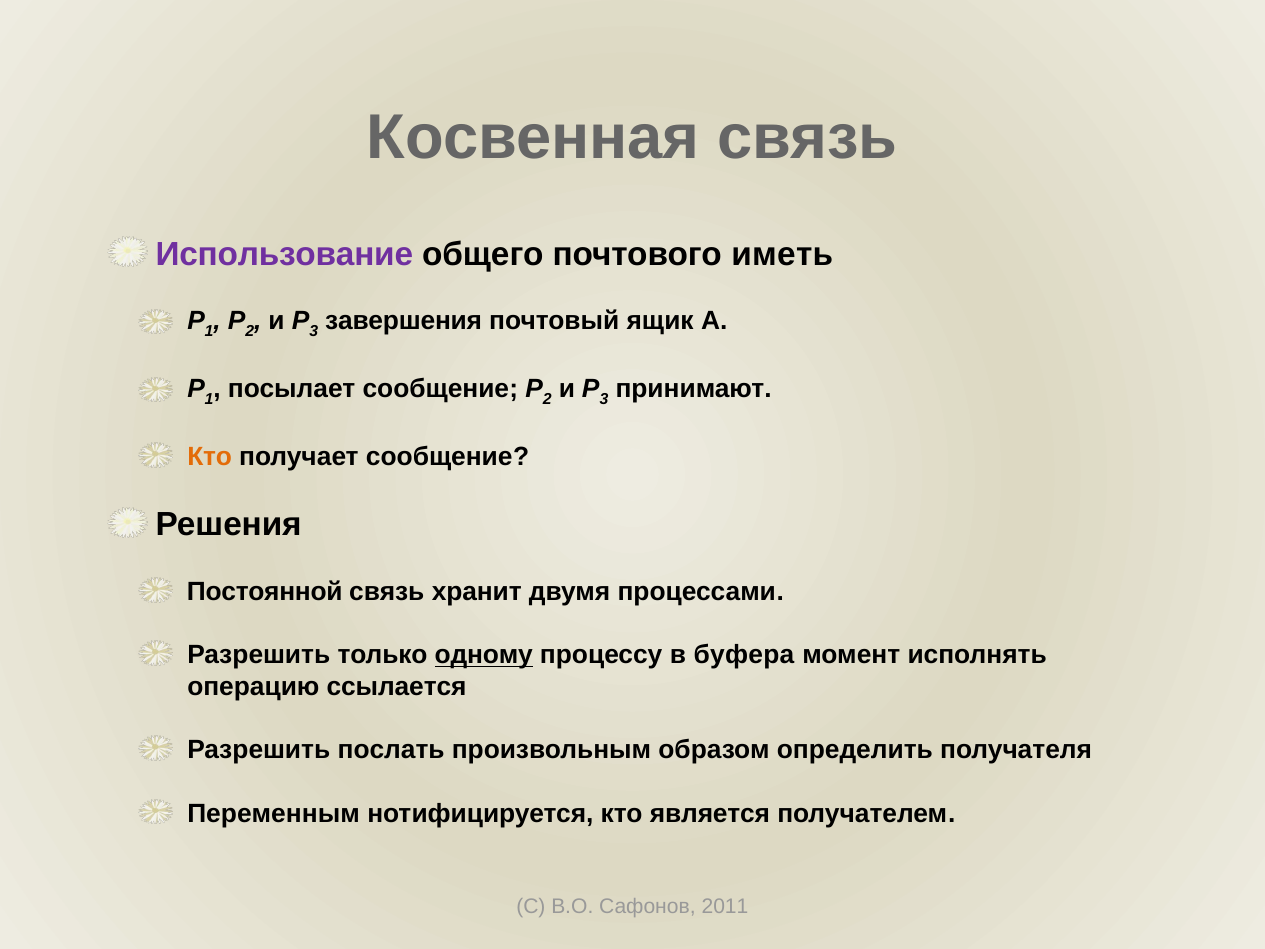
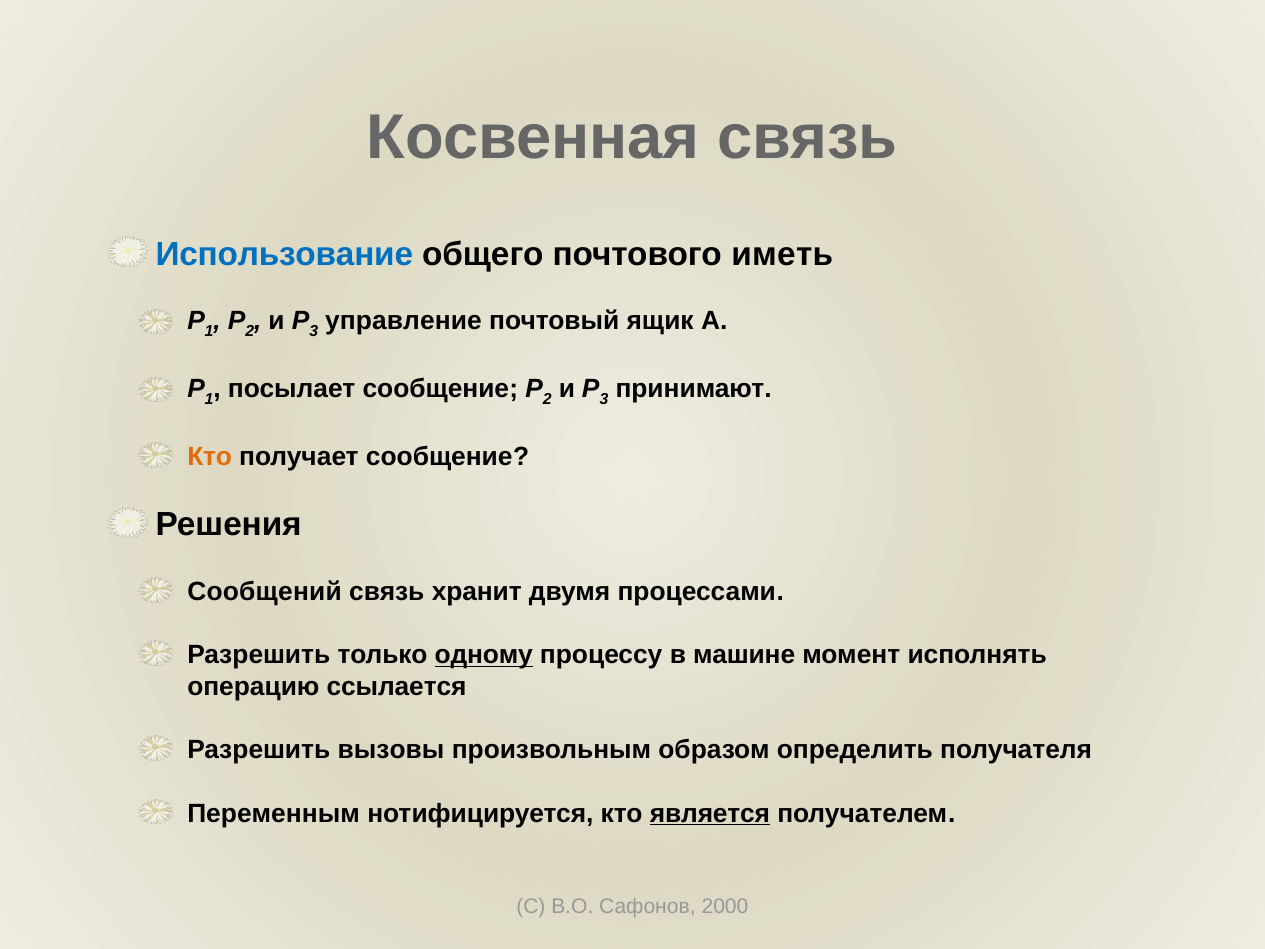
Использование colour: purple -> blue
завершения: завершения -> управление
Постоянной: Постоянной -> Сообщений
буфера: буфера -> машине
послать: послать -> вызовы
является underline: none -> present
2011: 2011 -> 2000
